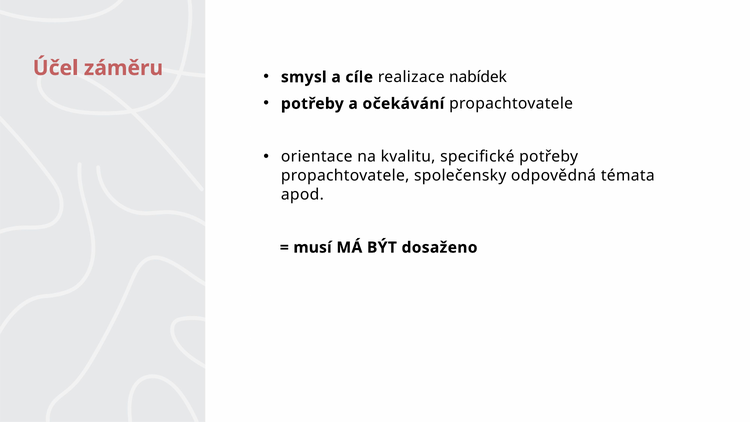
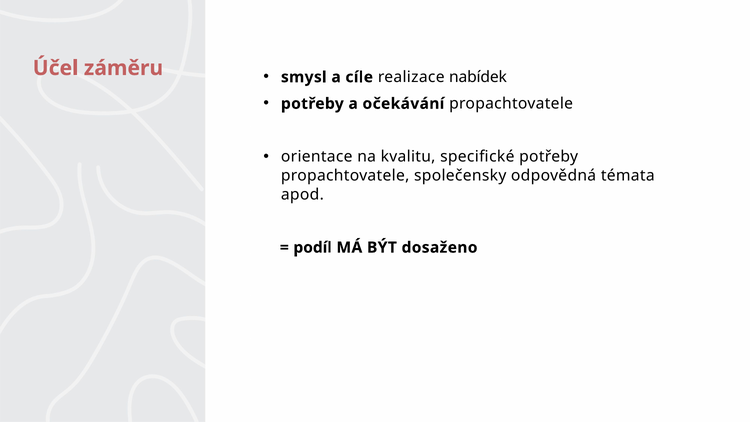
musí: musí -> podíl
